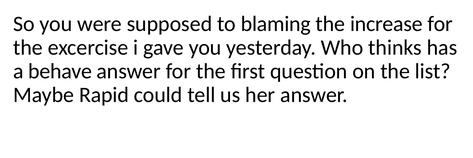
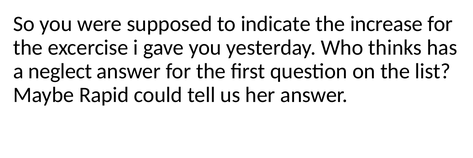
blaming: blaming -> indicate
behave: behave -> neglect
